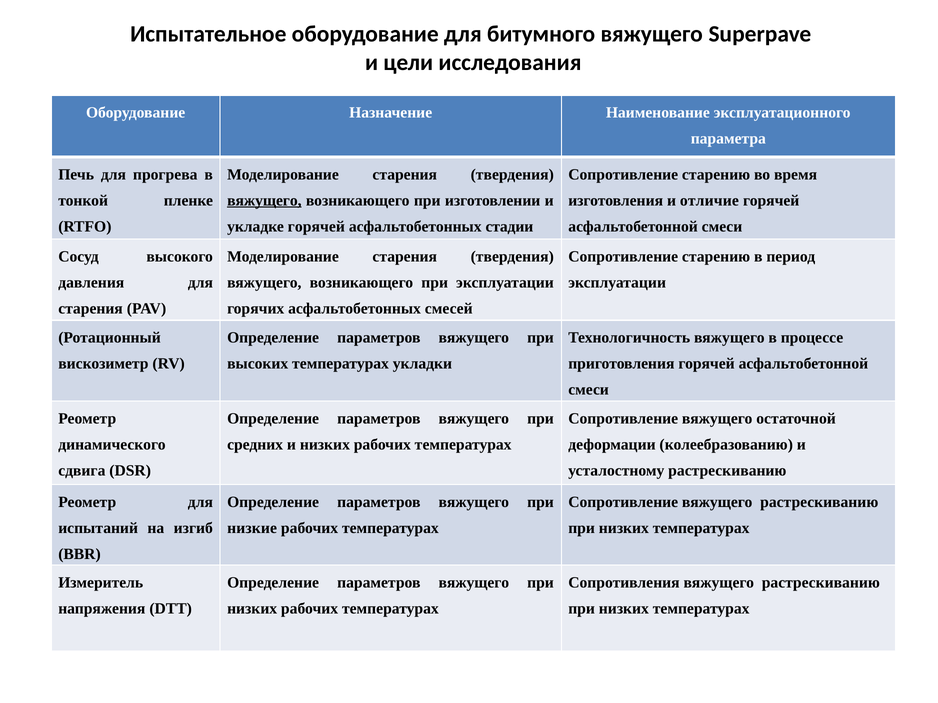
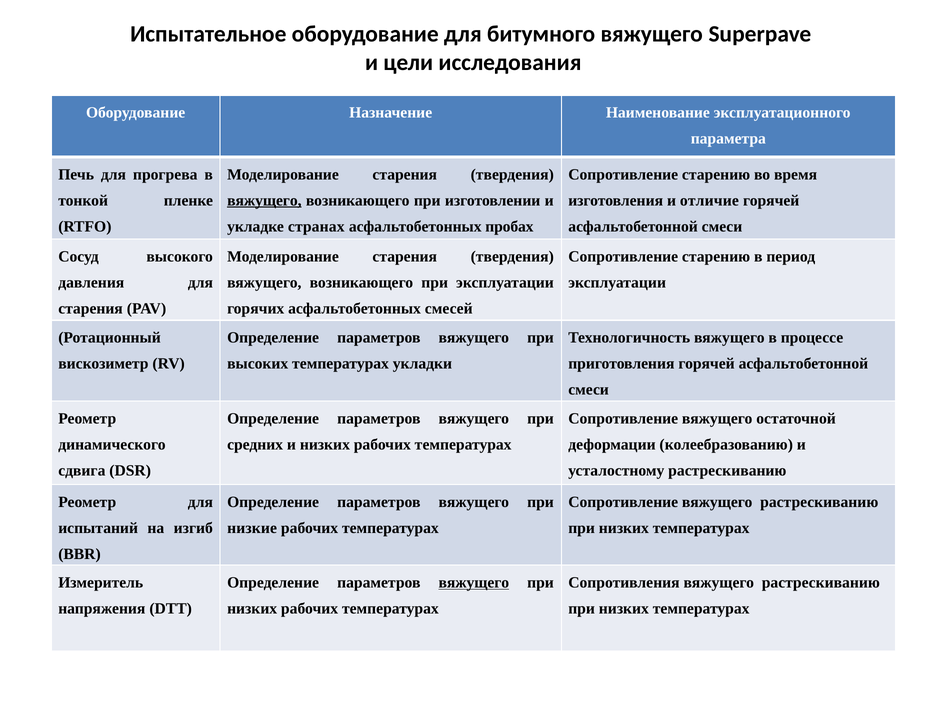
укладке горячей: горячей -> странах
стадии: стадии -> пробах
вяжущего at (474, 583) underline: none -> present
